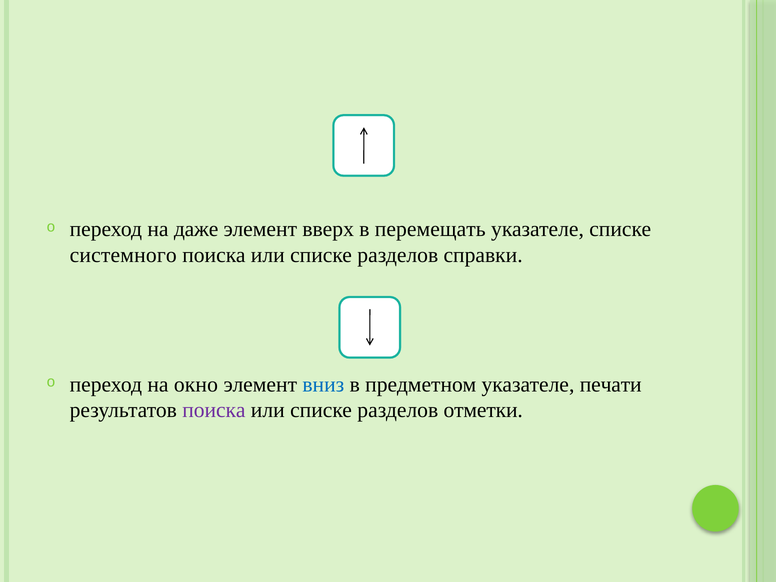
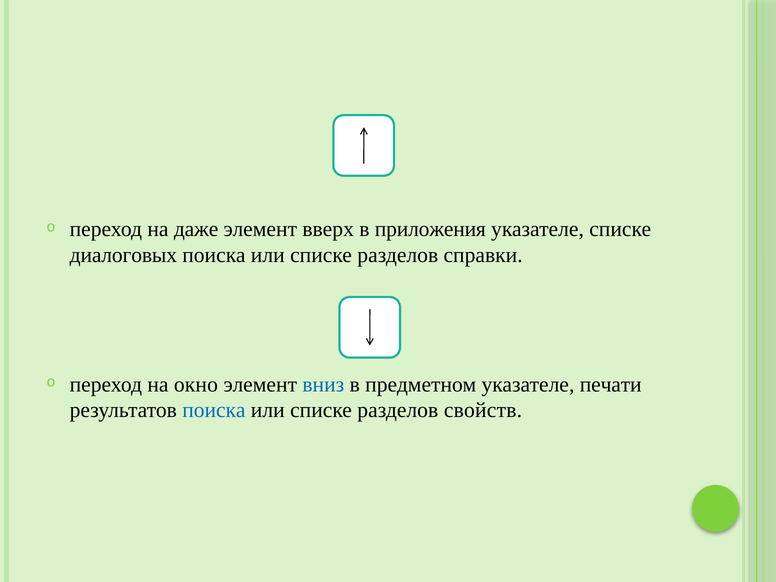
перемещать: перемещать -> приложения
системного: системного -> диалоговых
поиска at (214, 410) colour: purple -> blue
отметки: отметки -> свойств
